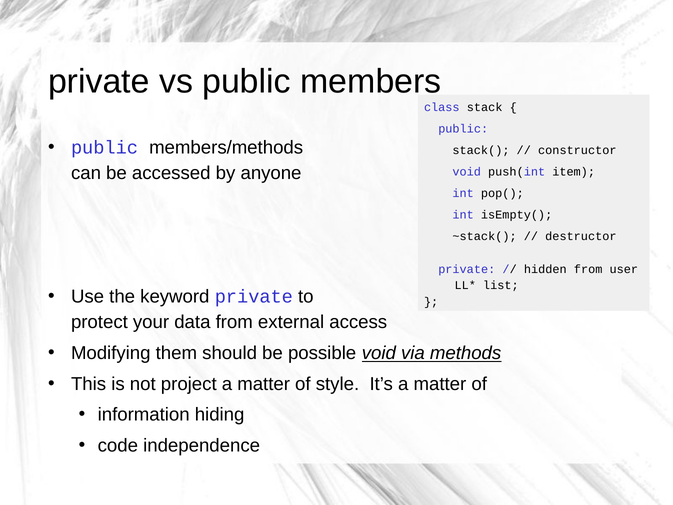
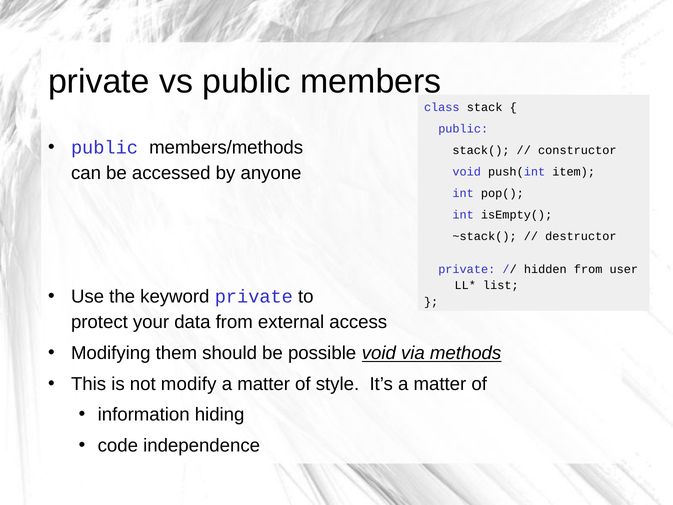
project: project -> modify
